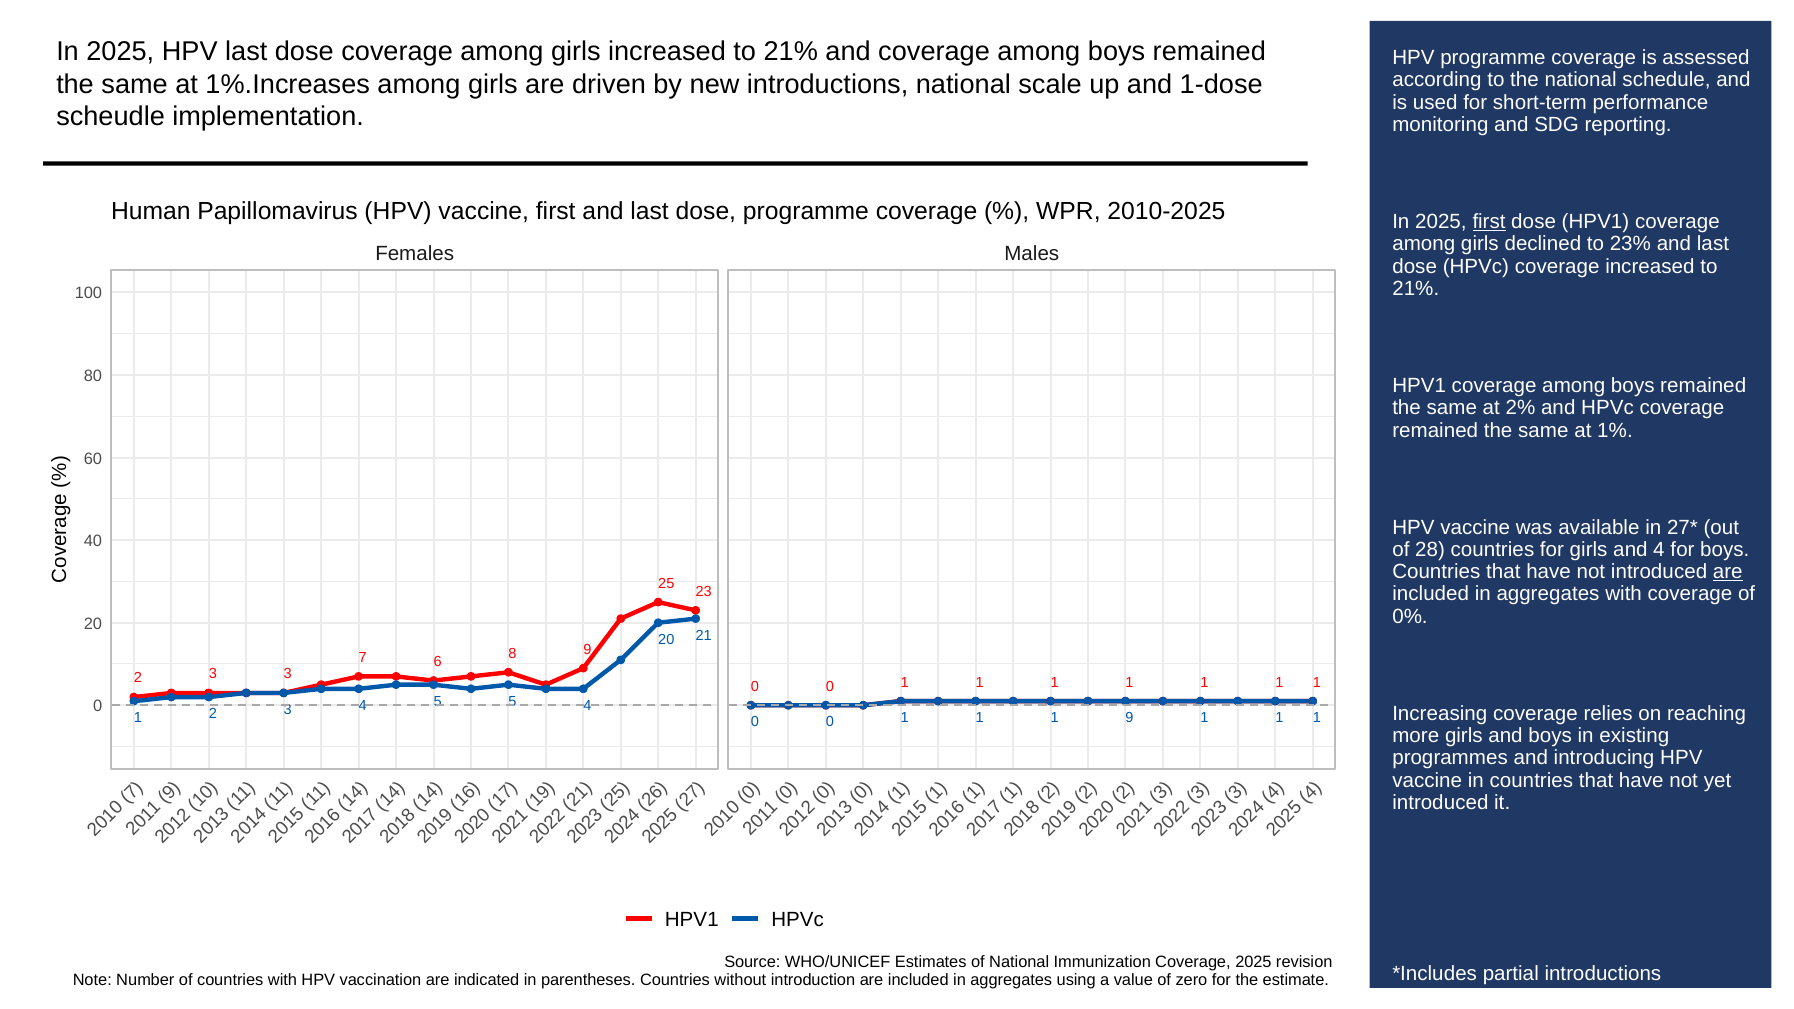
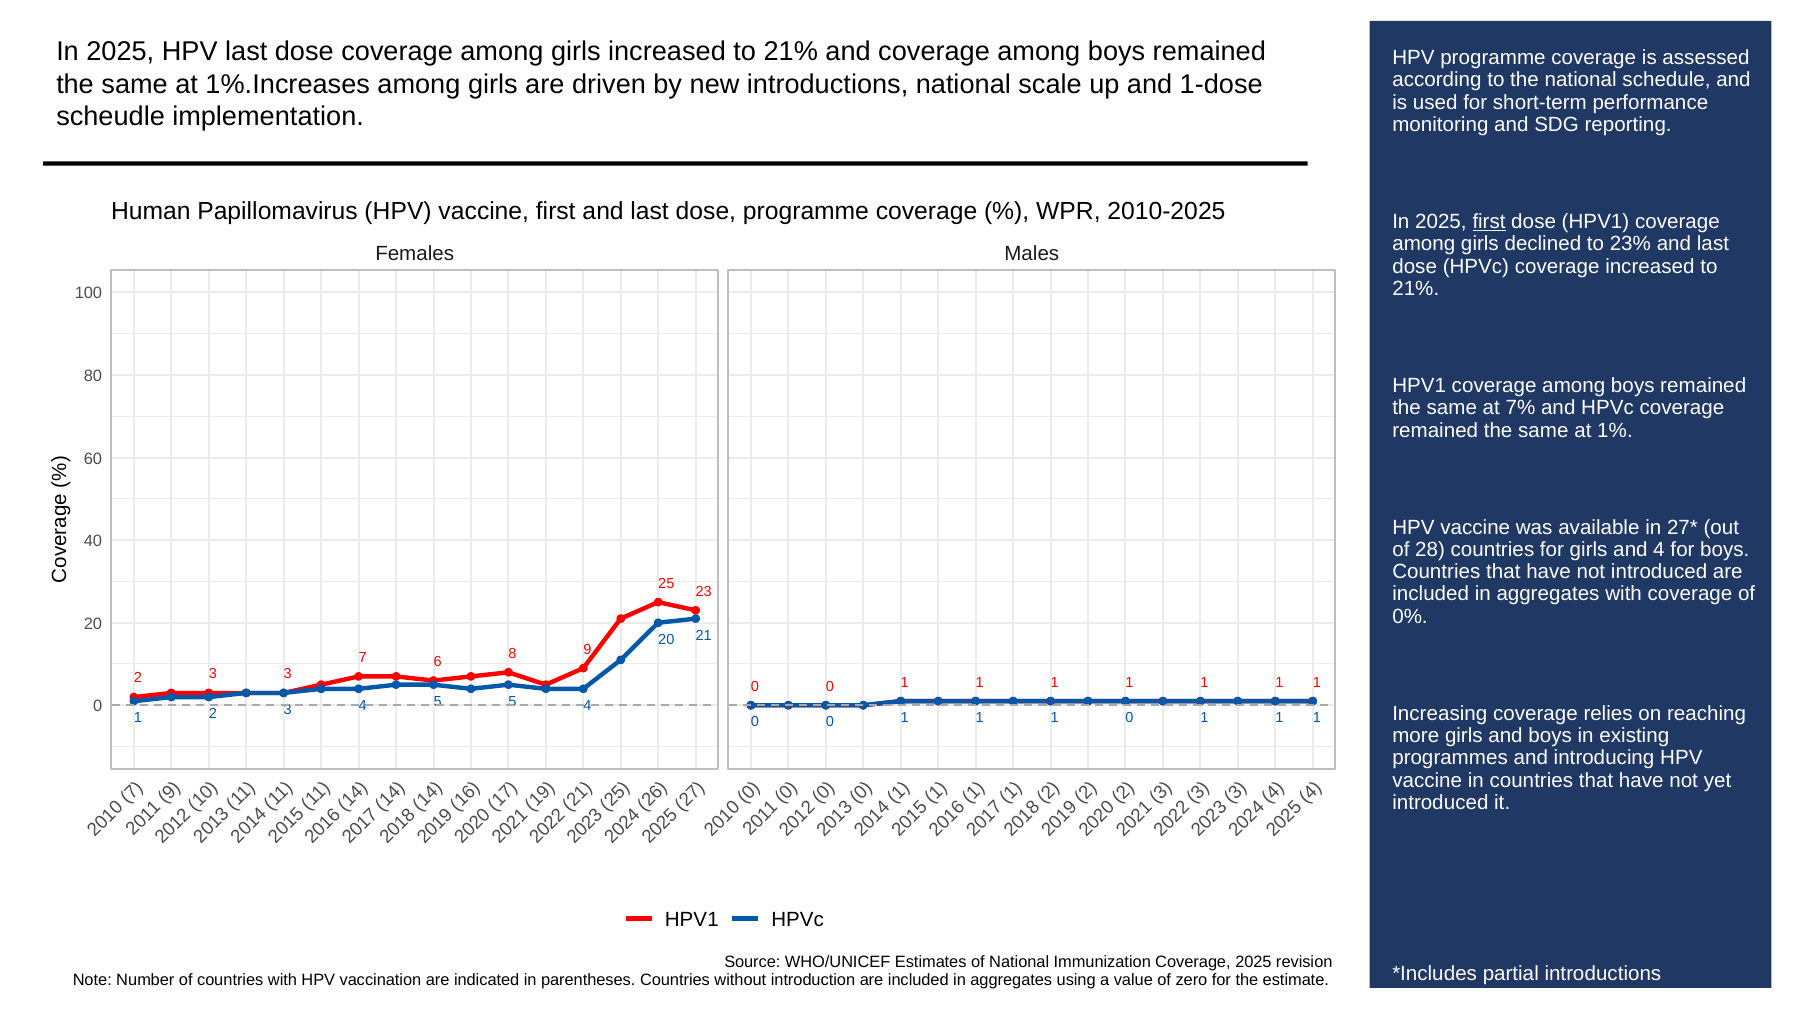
2%: 2% -> 7%
are at (1728, 572) underline: present -> none
9 at (1130, 718): 9 -> 0
